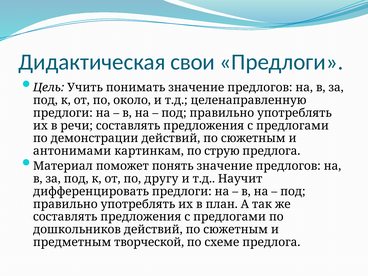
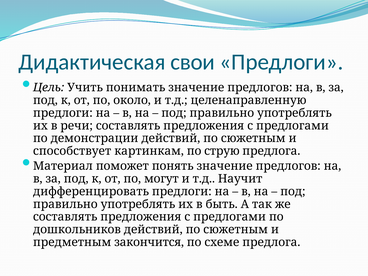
антонимами: антонимами -> способствует
другу: другу -> могут
план: план -> быть
творческой: творческой -> закончится
